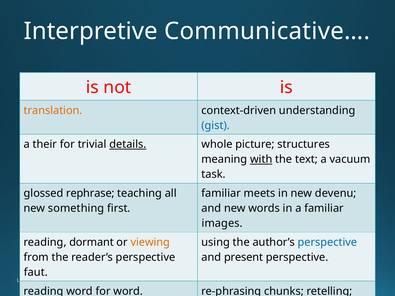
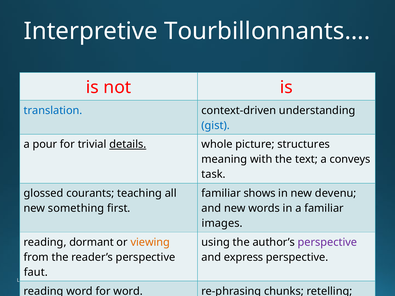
Communicative…: Communicative… -> Tourbillonnants…
translation colour: orange -> blue
their: their -> pour
with underline: present -> none
vacuum: vacuum -> conveys
rephrase: rephrase -> courants
meets: meets -> shows
perspective at (327, 242) colour: blue -> purple
present: present -> express
